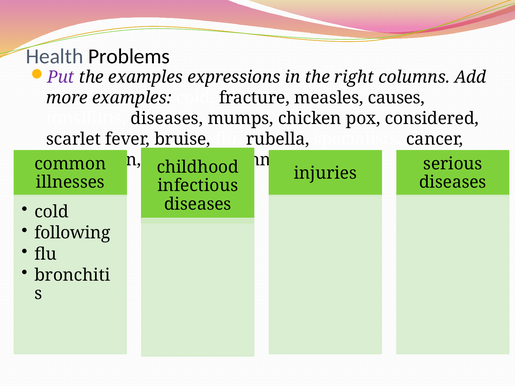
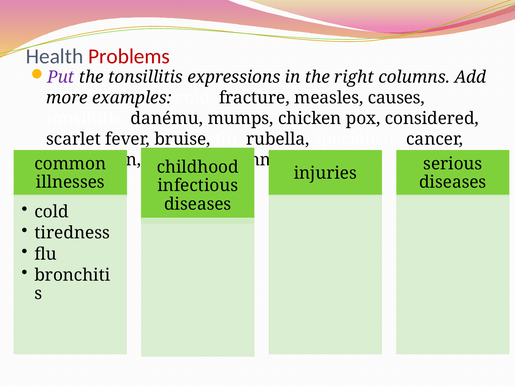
Problems colour: black -> red
the examples: examples -> tonsillitis
tonsillitis diseases: diseases -> danému
following: following -> tiredness
